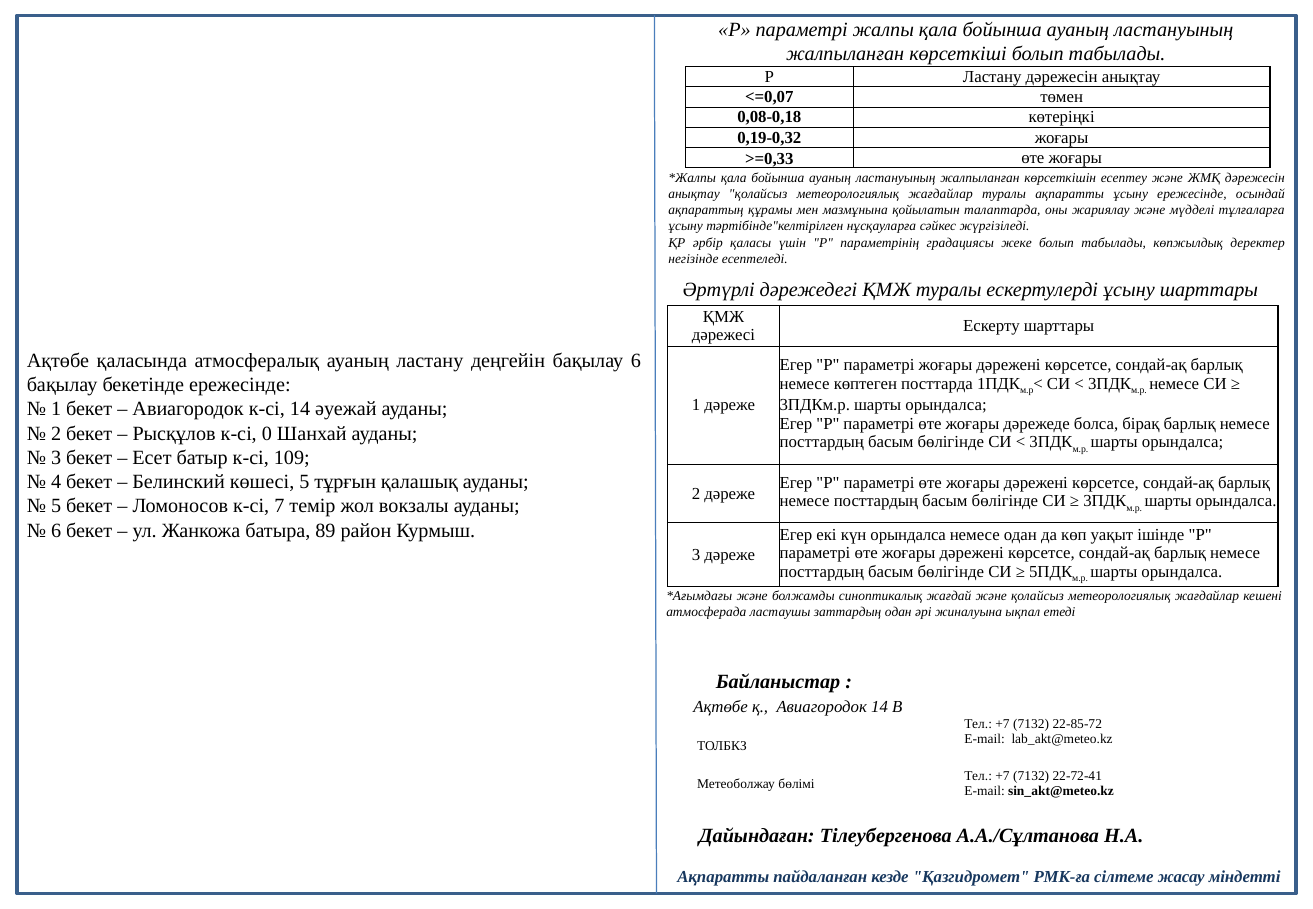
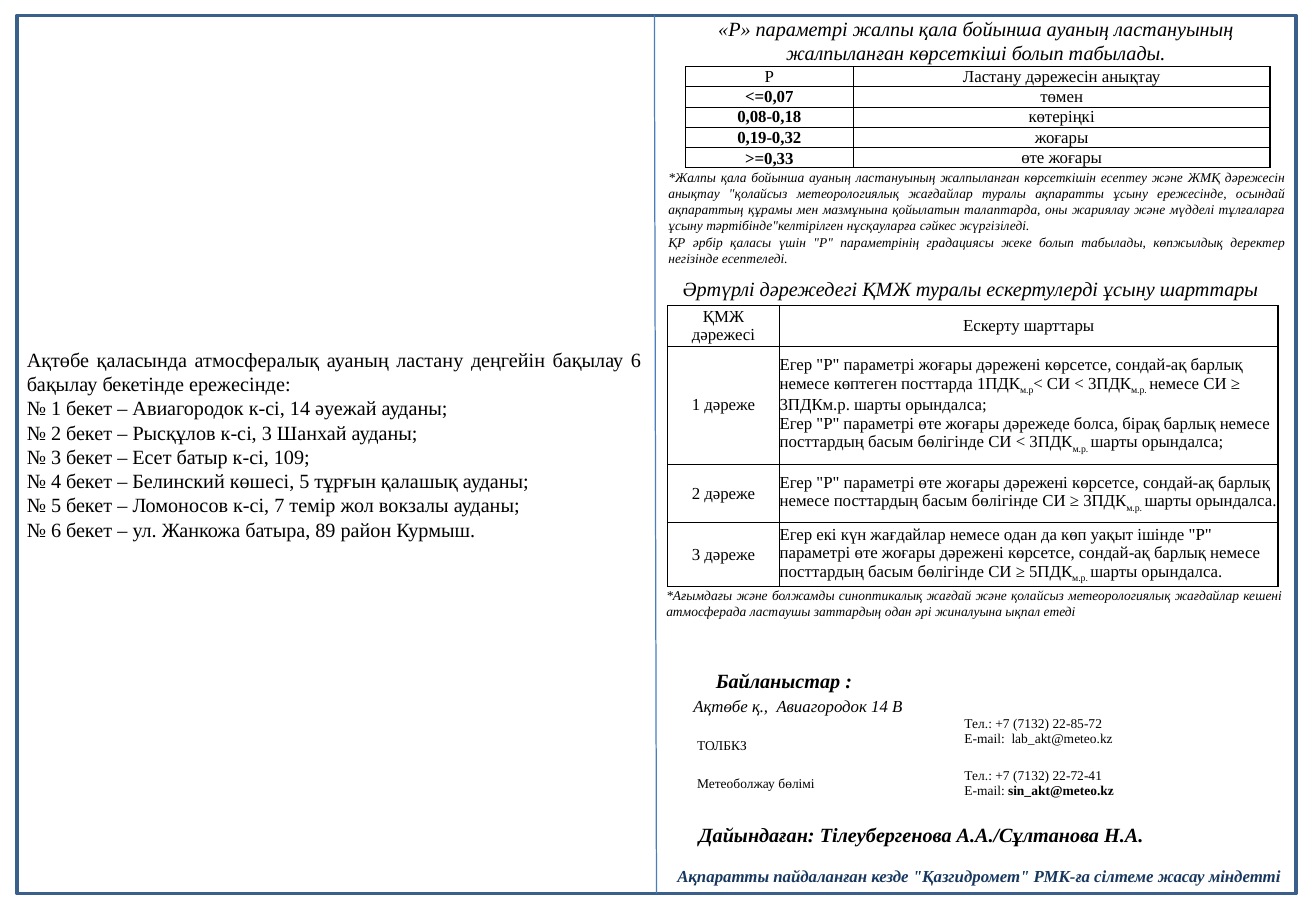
к-сі 0: 0 -> 3
күн орындалса: орындалса -> жағдайлар
